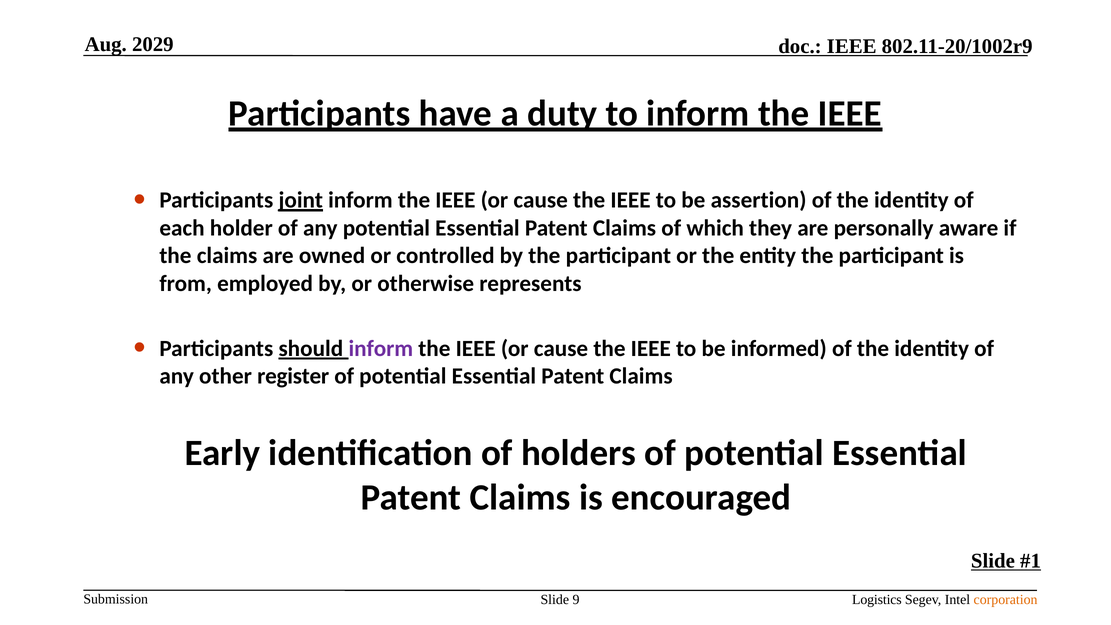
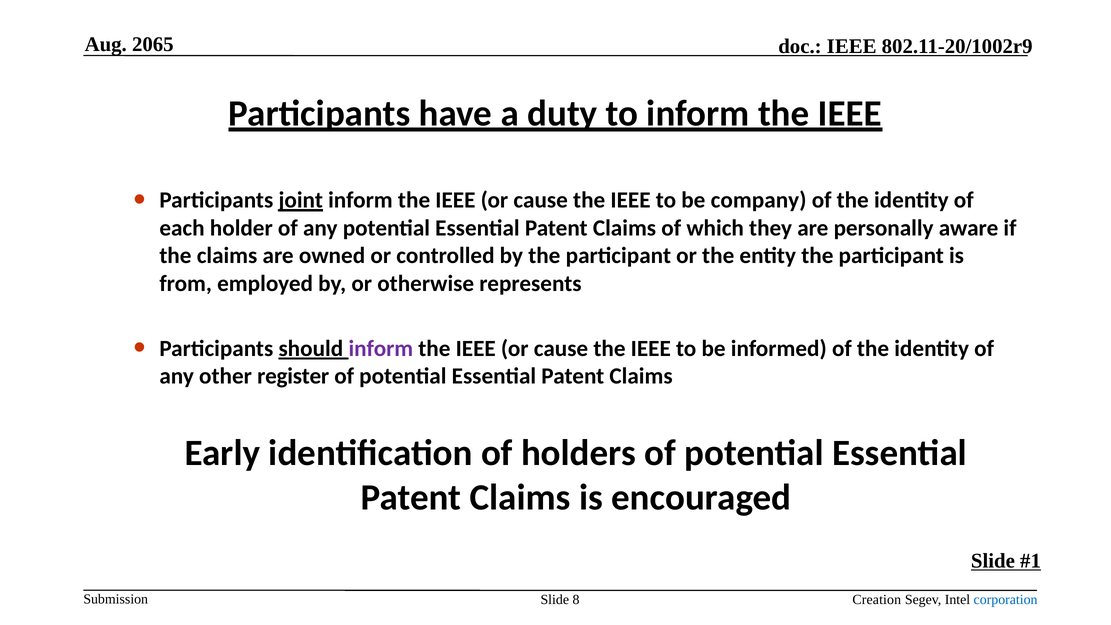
2029: 2029 -> 2065
assertion: assertion -> company
9: 9 -> 8
Logistics: Logistics -> Creation
corporation colour: orange -> blue
